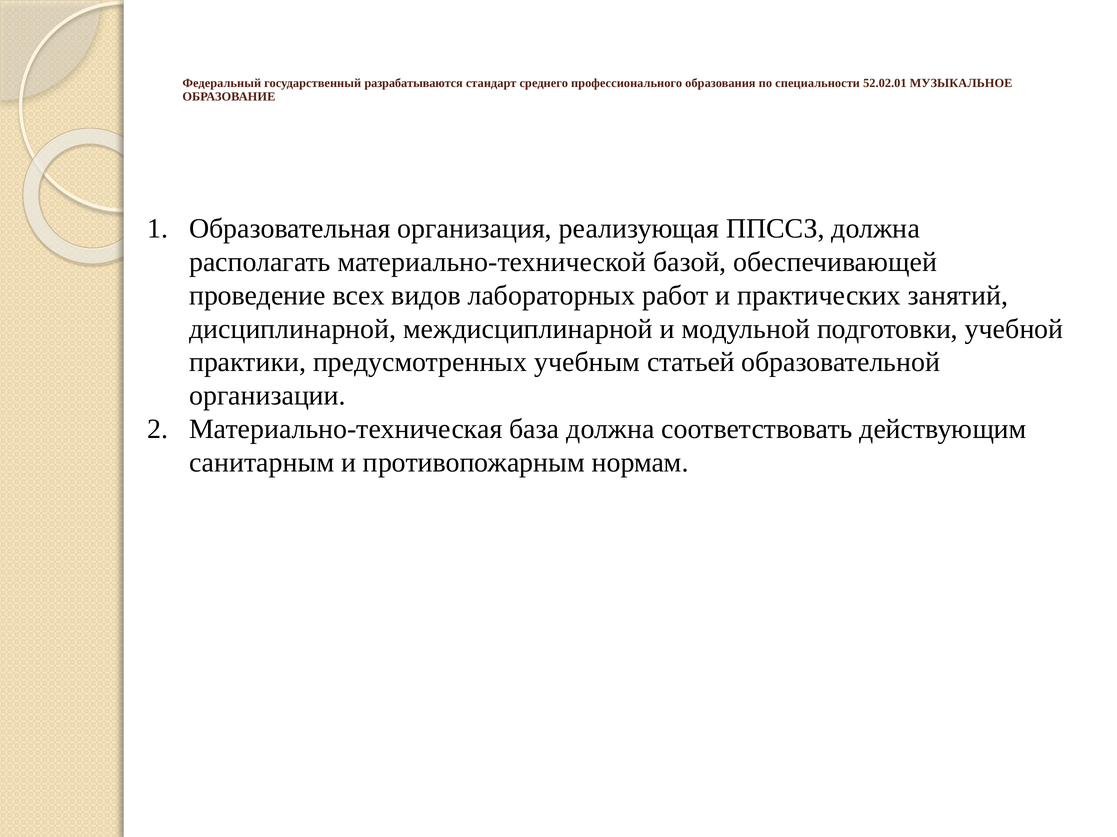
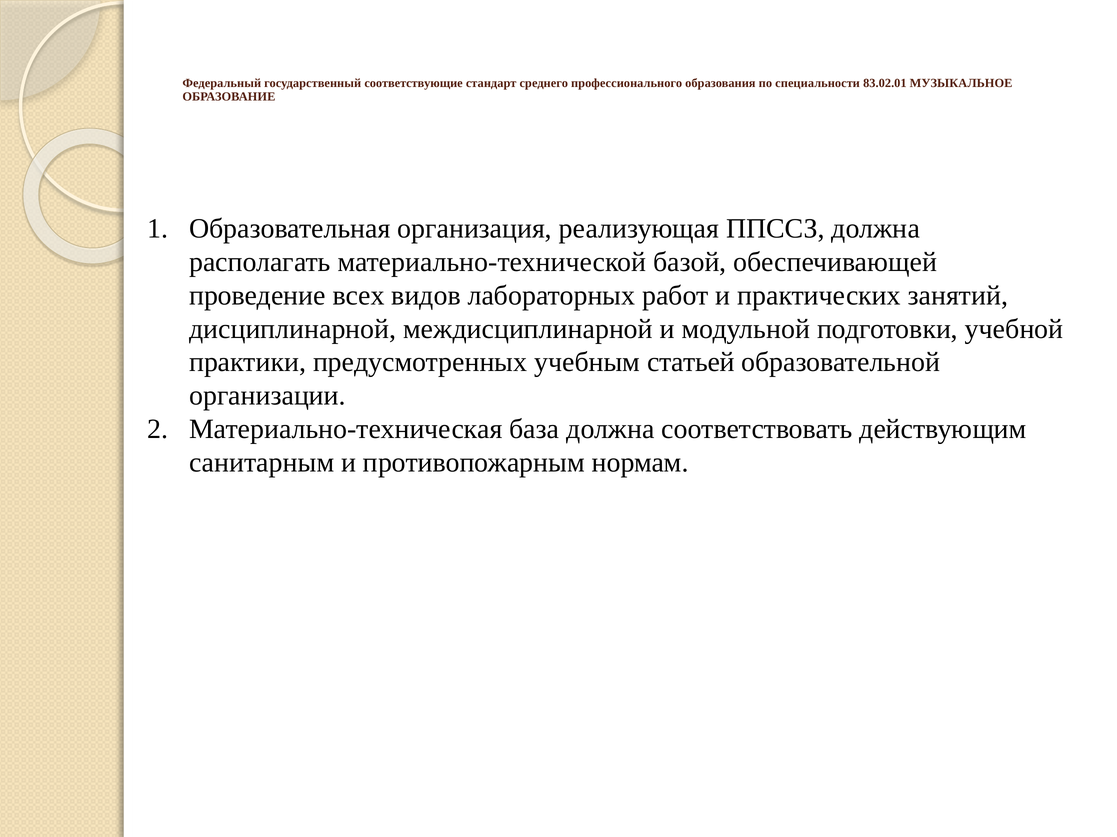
разрабатываются: разрабатываются -> соответствующие
52.02.01: 52.02.01 -> 83.02.01
